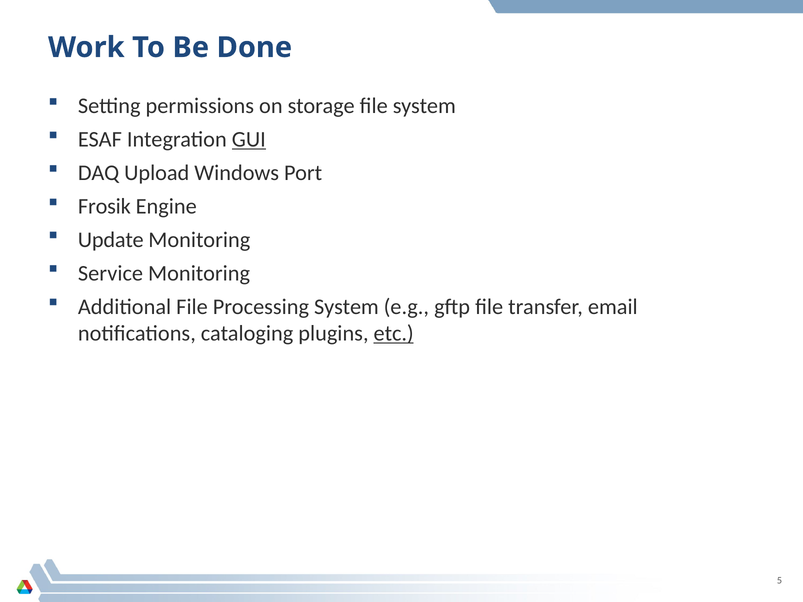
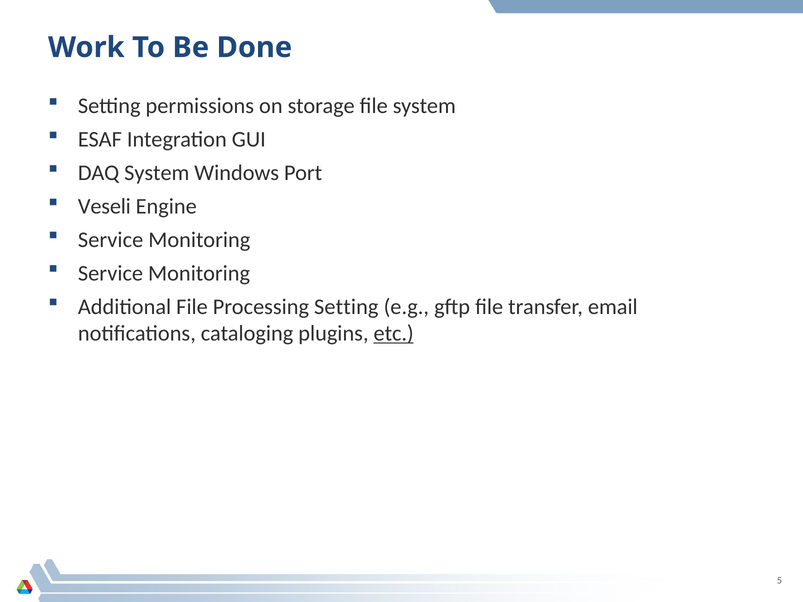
GUI underline: present -> none
DAQ Upload: Upload -> System
Frosik: Frosik -> Veseli
Update at (111, 240): Update -> Service
Processing System: System -> Setting
